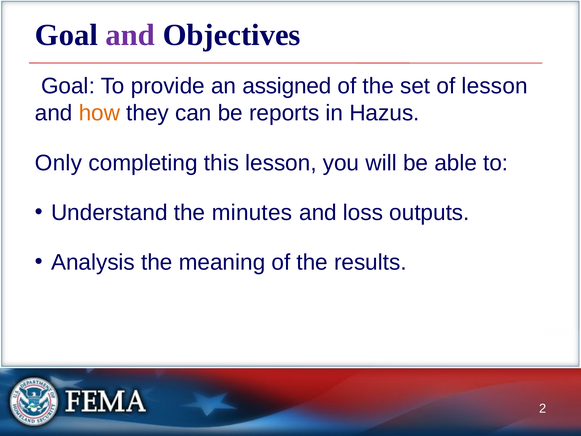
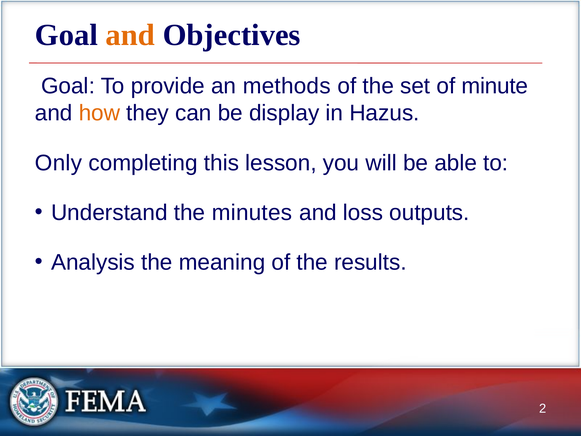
and at (130, 35) colour: purple -> orange
assigned: assigned -> methods
of lesson: lesson -> minute
reports: reports -> display
